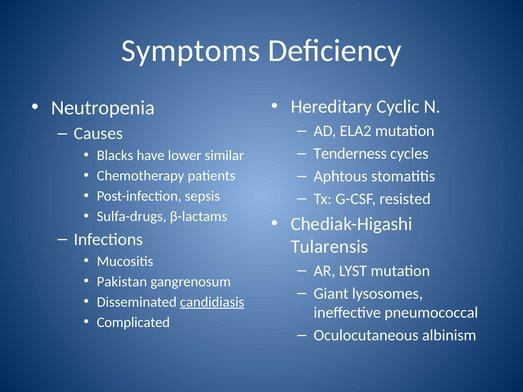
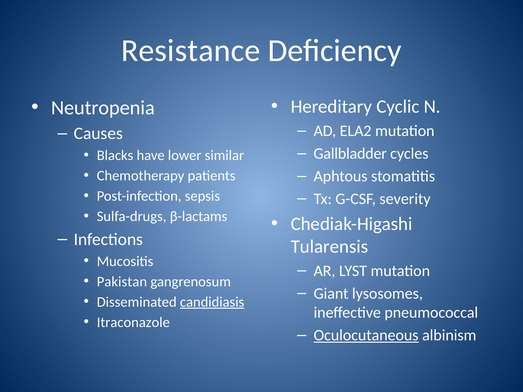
Symptoms: Symptoms -> Resistance
Tenderness: Tenderness -> Gallbladder
resisted: resisted -> severity
Complicated: Complicated -> Itraconazole
Oculocutaneous underline: none -> present
